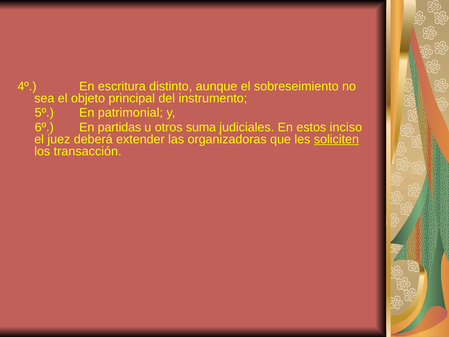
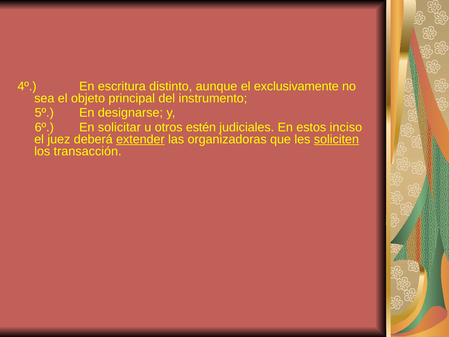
sobreseimiento: sobreseimiento -> exclusivamente
patrimonial: patrimonial -> designarse
partidas: partidas -> solicitar
suma: suma -> estén
extender underline: none -> present
